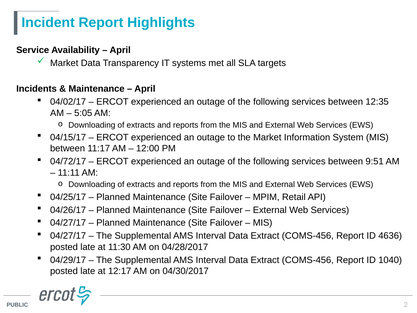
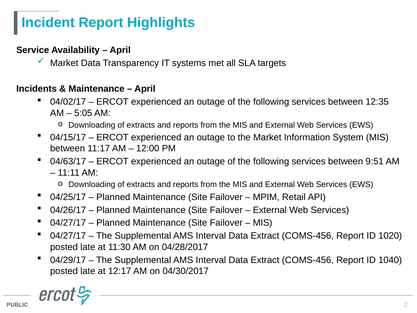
04/72/17: 04/72/17 -> 04/63/17
4636: 4636 -> 1020
